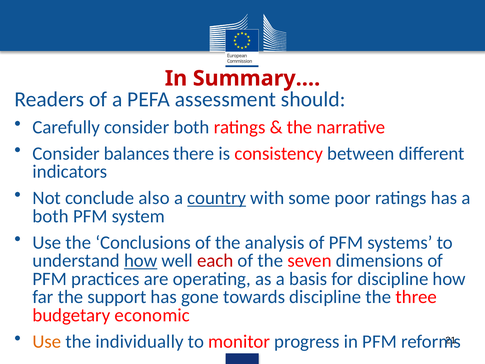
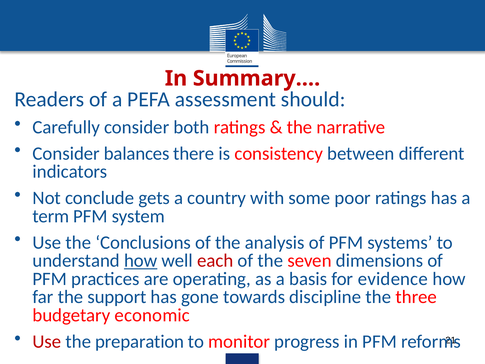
also: also -> gets
country underline: present -> none
both at (51, 216): both -> term
for discipline: discipline -> evidence
Use at (47, 341) colour: orange -> red
individually: individually -> preparation
